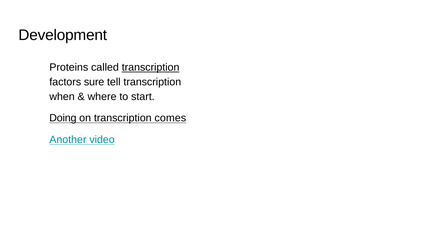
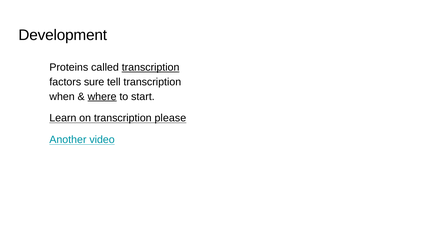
where underline: none -> present
Doing: Doing -> Learn
comes: comes -> please
